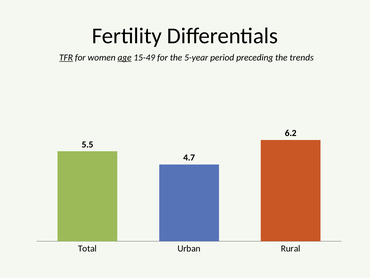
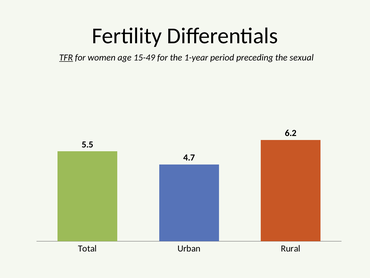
age underline: present -> none
5-year: 5-year -> 1-year
trends: trends -> sexual
